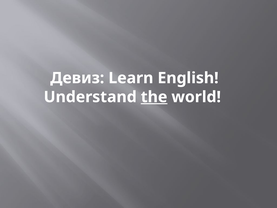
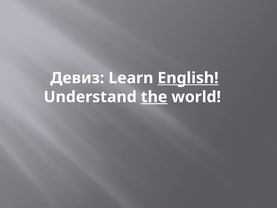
English underline: none -> present
